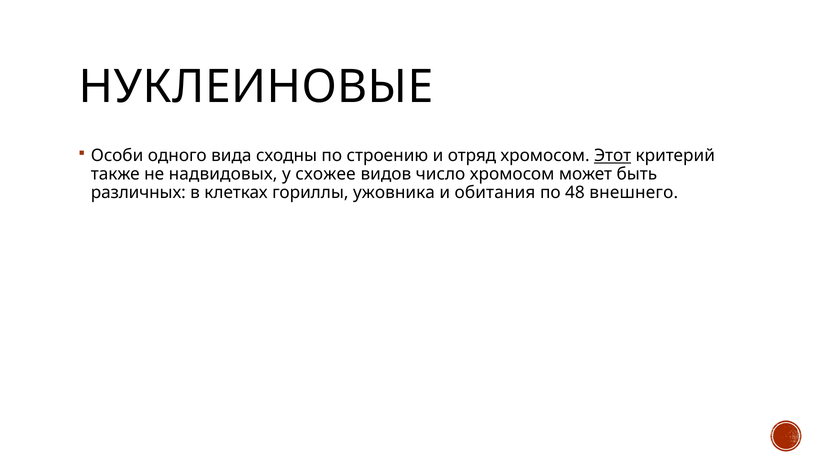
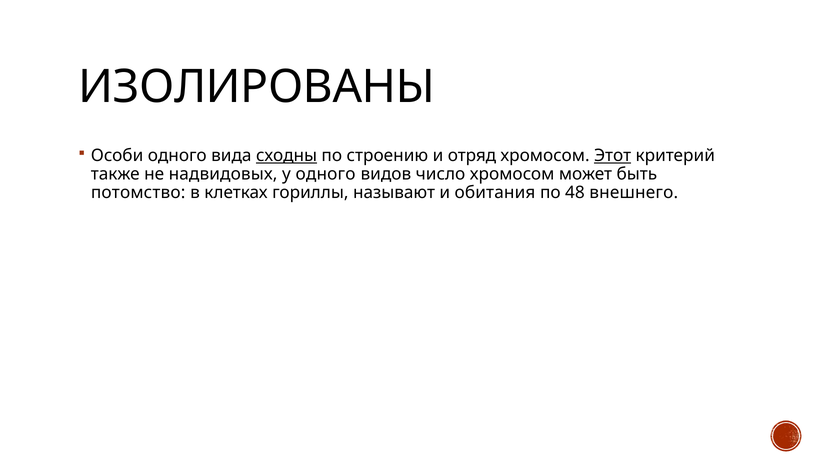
НУКЛЕИНОВЫЕ: НУКЛЕИНОВЫЕ -> ИЗОЛИРОВАНЫ
сходны underline: none -> present
у схожее: схожее -> одного
различных: различных -> потомство
ужовника: ужовника -> называют
